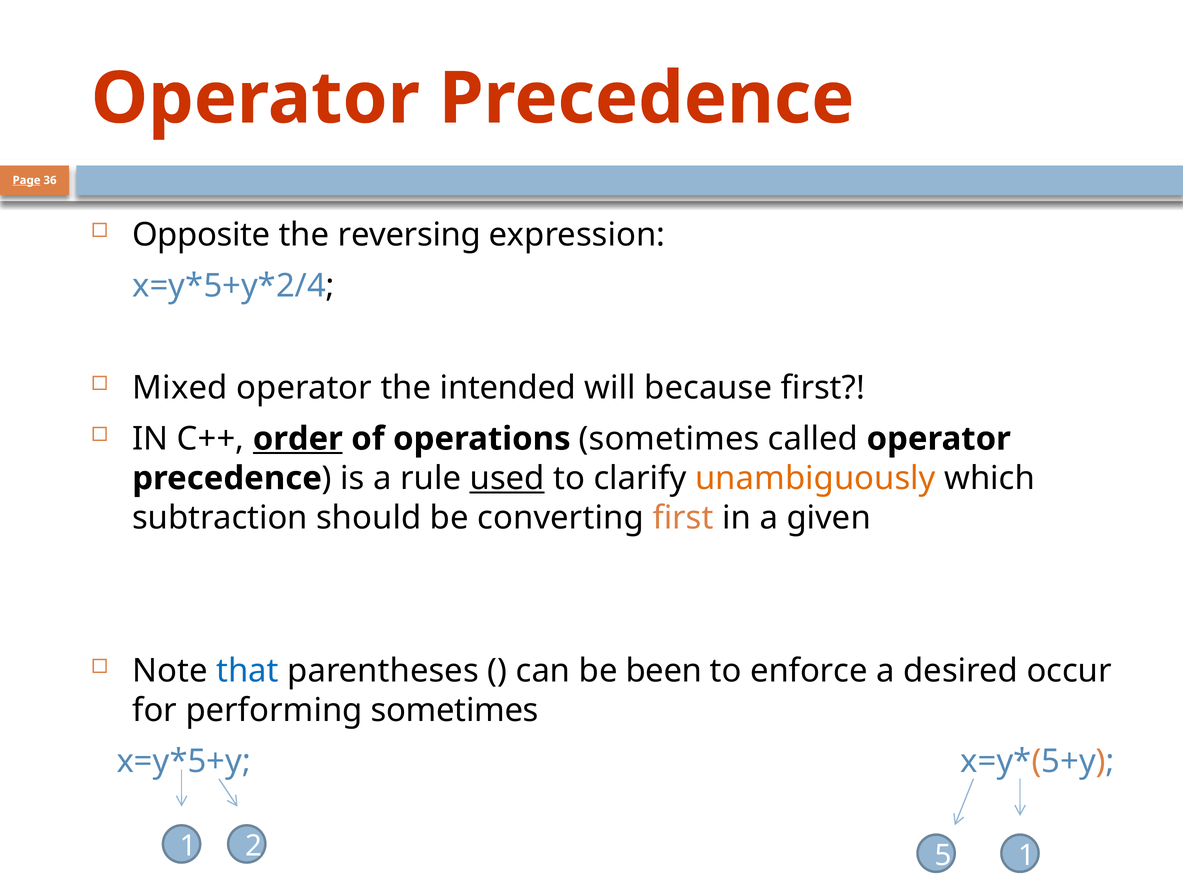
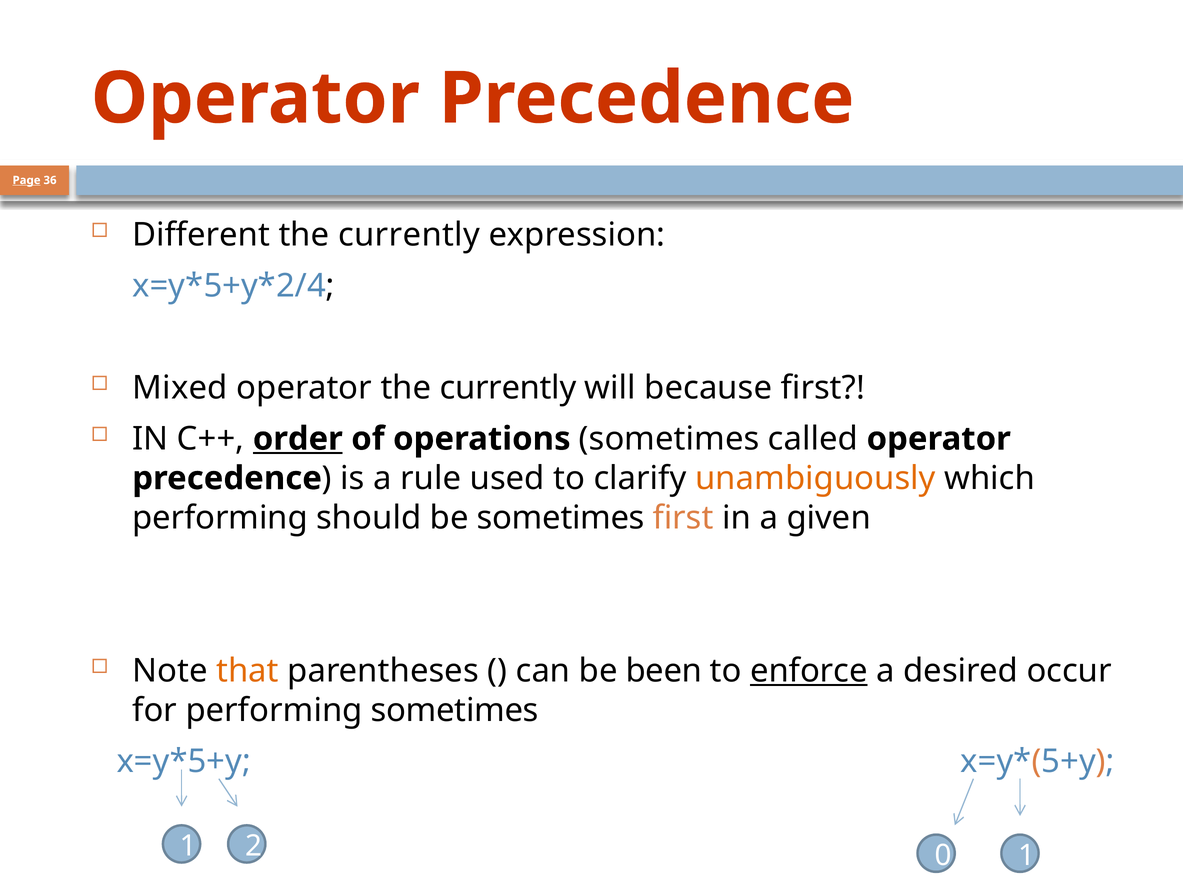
Opposite: Opposite -> Different
reversing at (409, 235): reversing -> currently
operator the intended: intended -> currently
used underline: present -> none
subtraction at (220, 518): subtraction -> performing
be converting: converting -> sometimes
that colour: blue -> orange
enforce underline: none -> present
5: 5 -> 0
